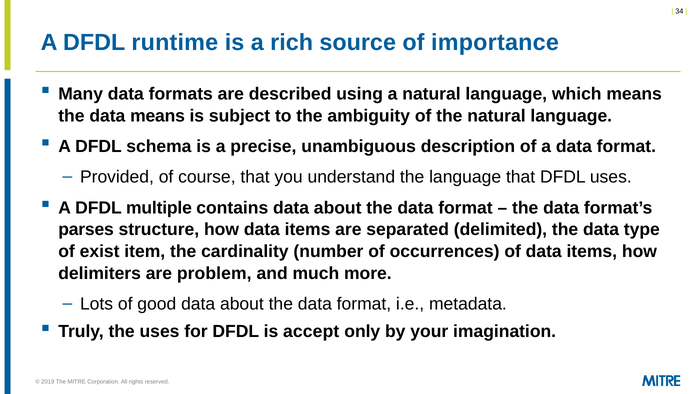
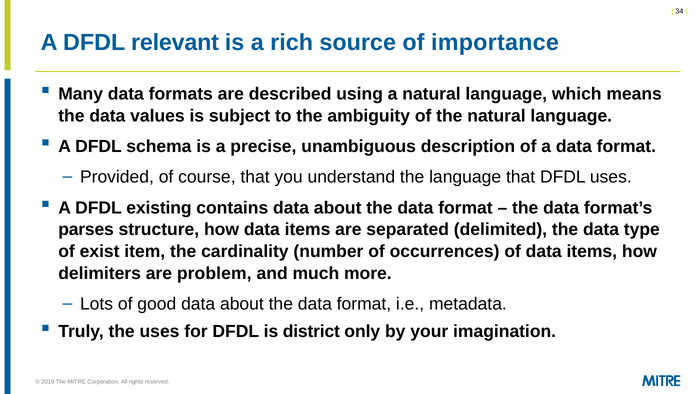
runtime: runtime -> relevant
data means: means -> values
multiple: multiple -> existing
accept: accept -> district
